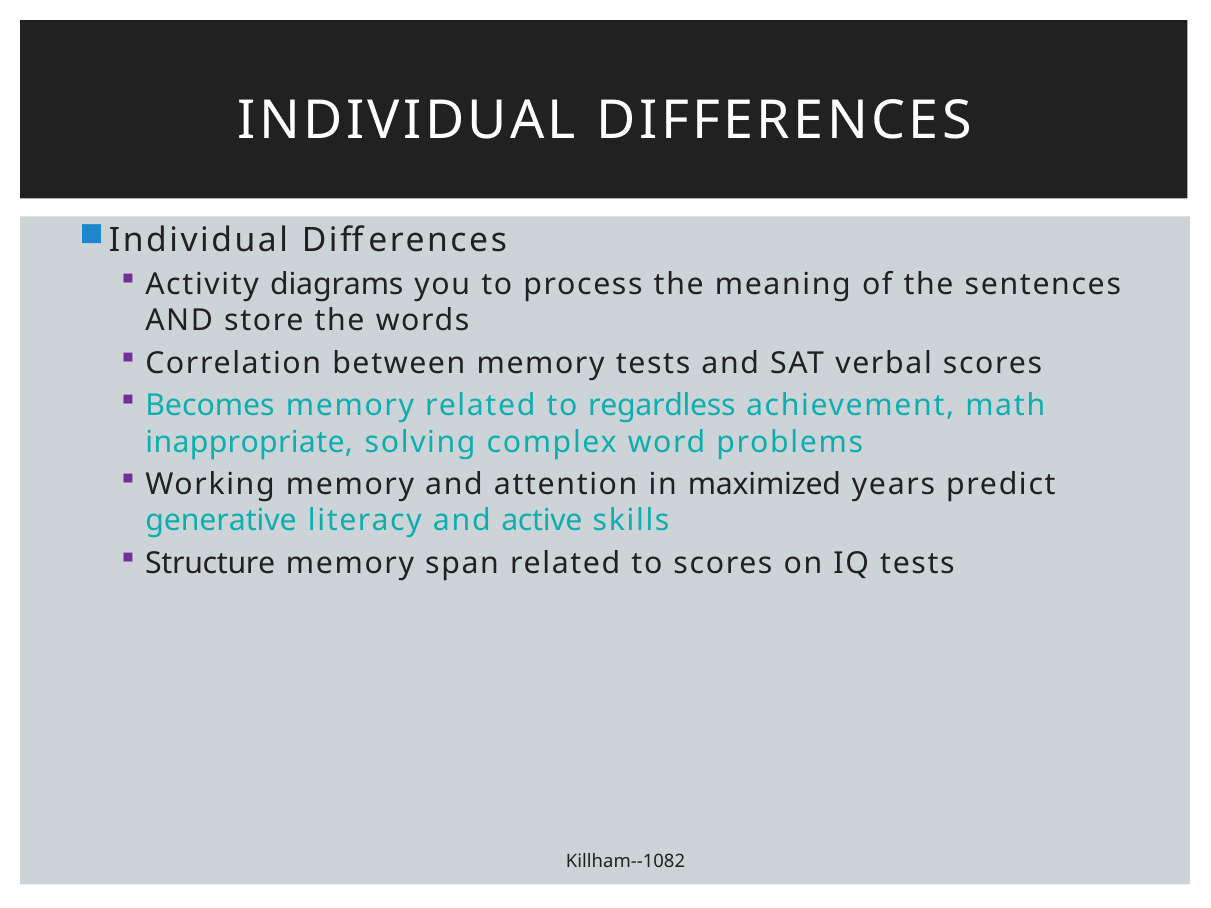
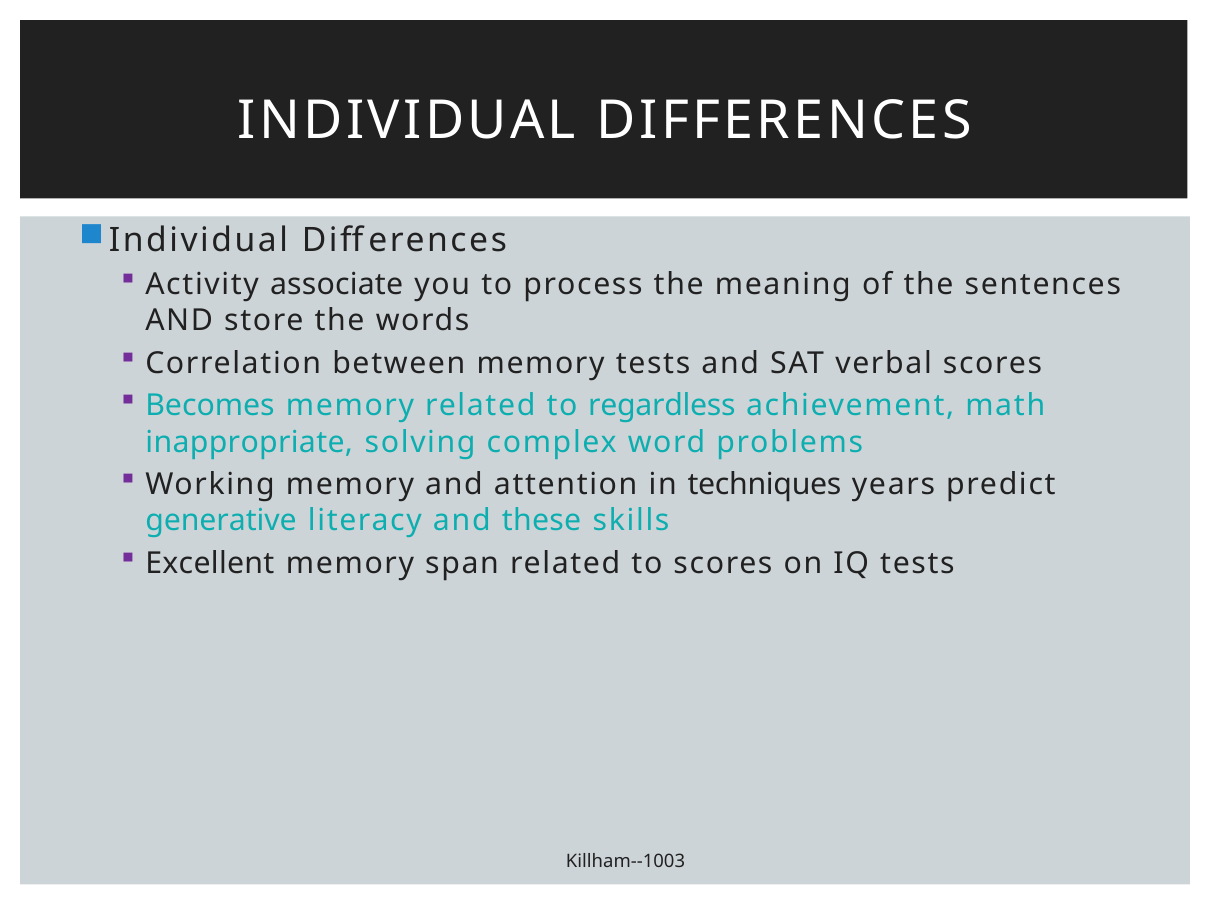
diagrams: diagrams -> associate
maximized: maximized -> techniques
active: active -> these
Structure: Structure -> Excellent
Killham--1082: Killham--1082 -> Killham--1003
